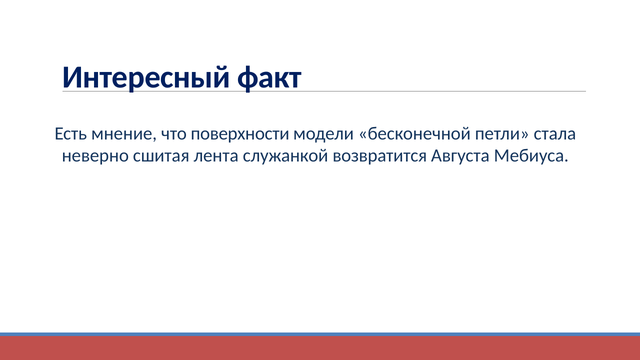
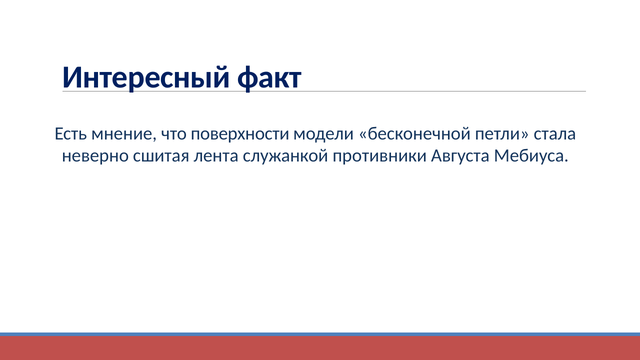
возвратится: возвратится -> противники
